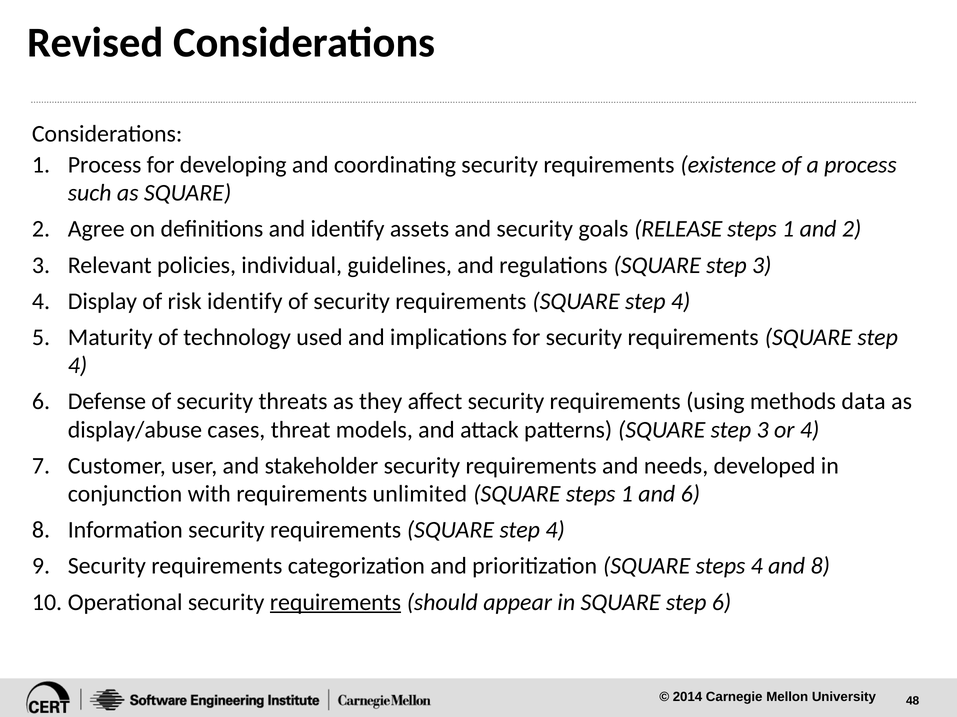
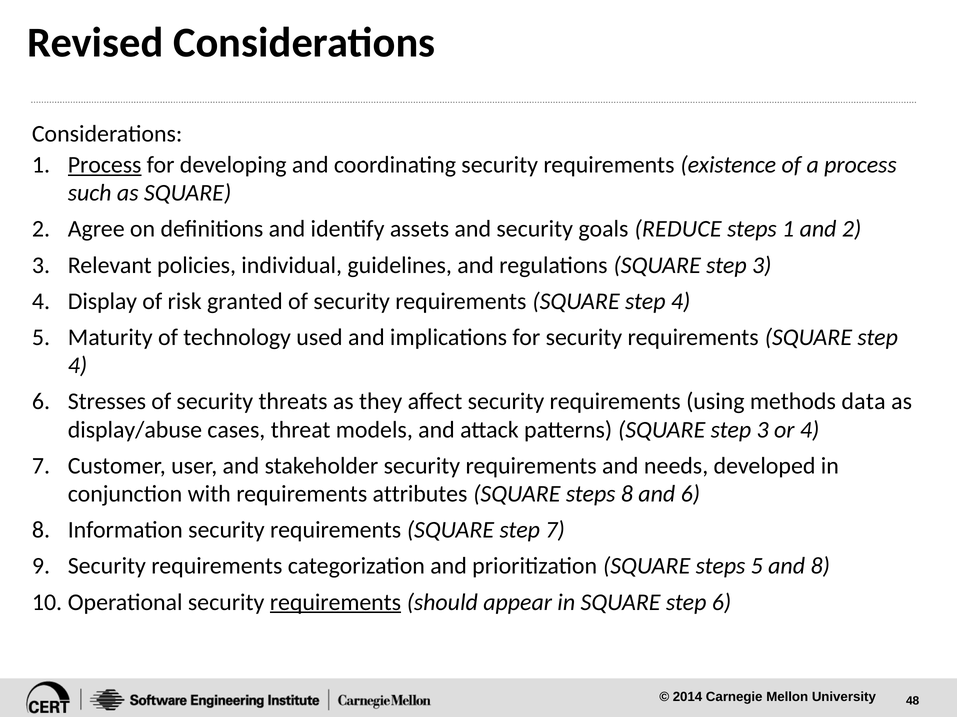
Process at (105, 165) underline: none -> present
RELEASE: RELEASE -> REDUCE
risk identify: identify -> granted
Defense: Defense -> Stresses
unlimited: unlimited -> attributes
SQUARE steps 1: 1 -> 8
4 at (555, 531): 4 -> 7
steps 4: 4 -> 5
